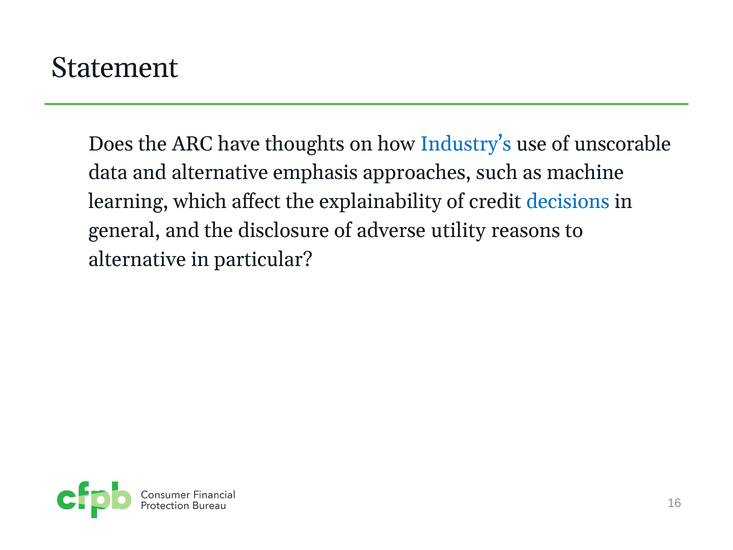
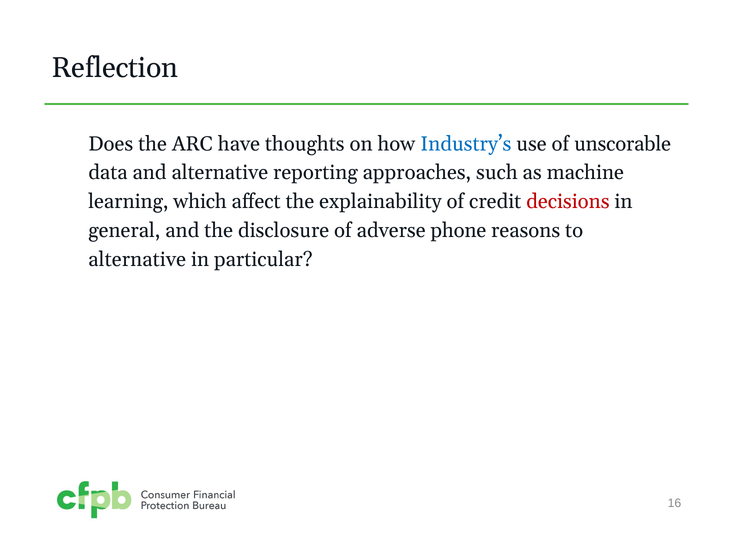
Statement: Statement -> Reflection
emphasis: emphasis -> reporting
decisions colour: blue -> red
utility: utility -> phone
